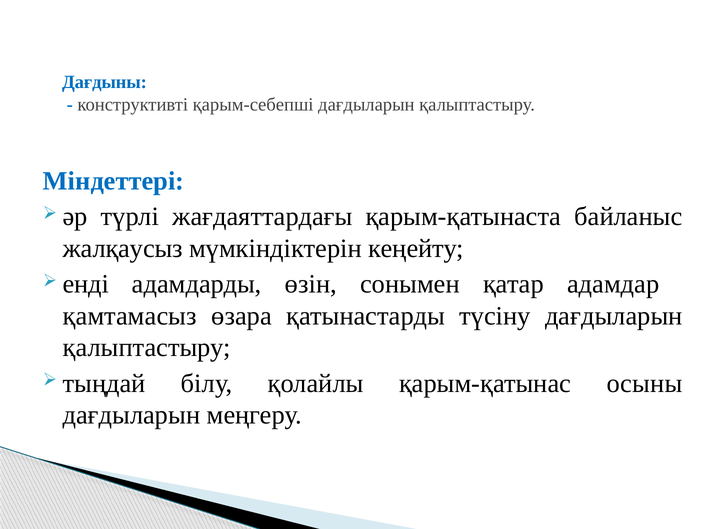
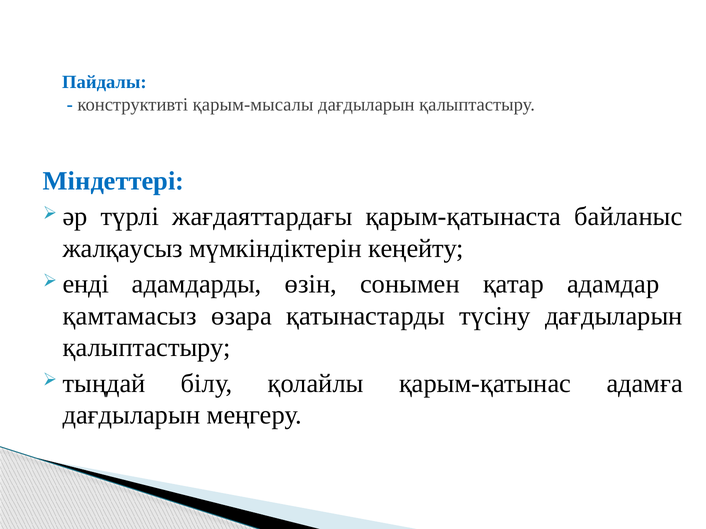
Дағдыны: Дағдыны -> Пайдалы
қарым-себепші: қарым-себепші -> қарым-мысалы
осыны: осыны -> адамға
